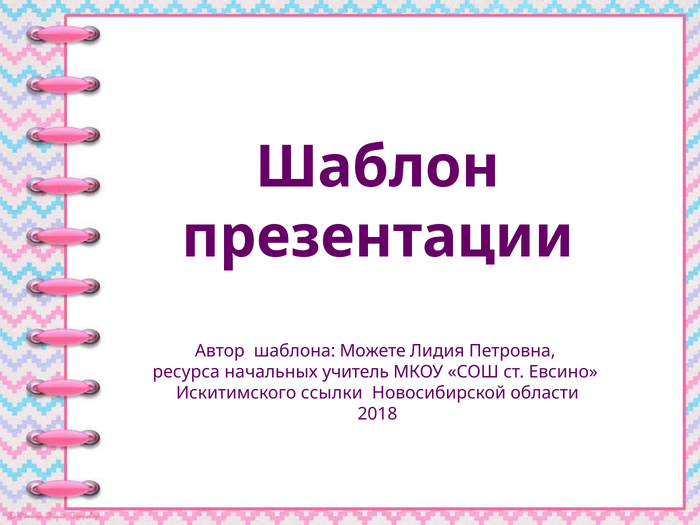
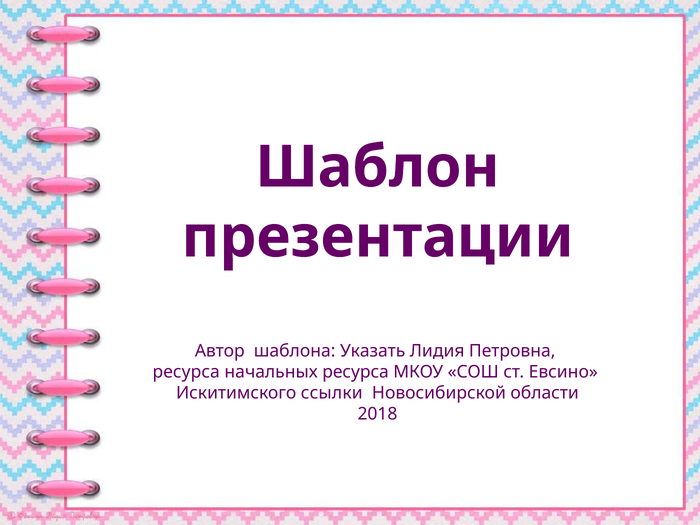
Можете: Можете -> Указать
начальных учитель: учитель -> ресурса
